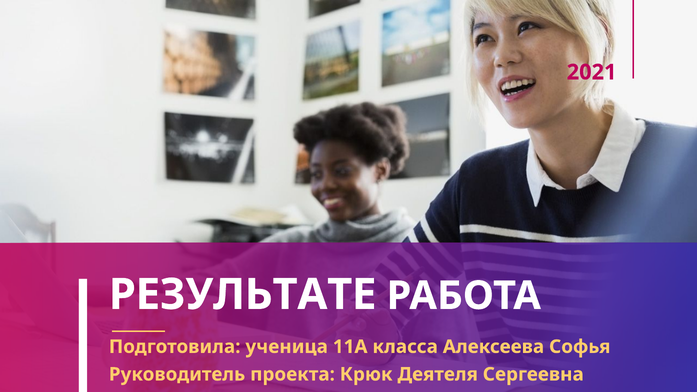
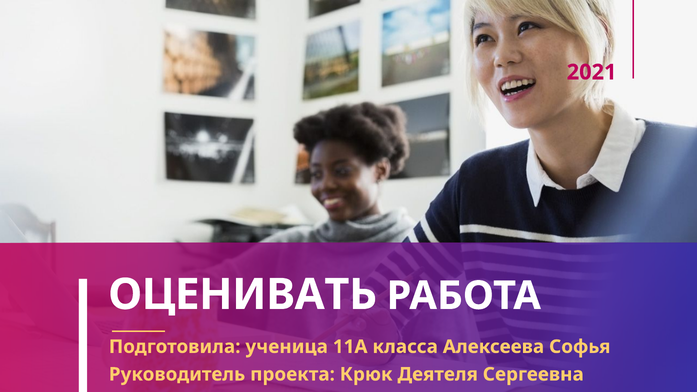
РЕЗУЛЬТАТЕ: РЕЗУЛЬТАТЕ -> ОЦЕНИВАТЬ
